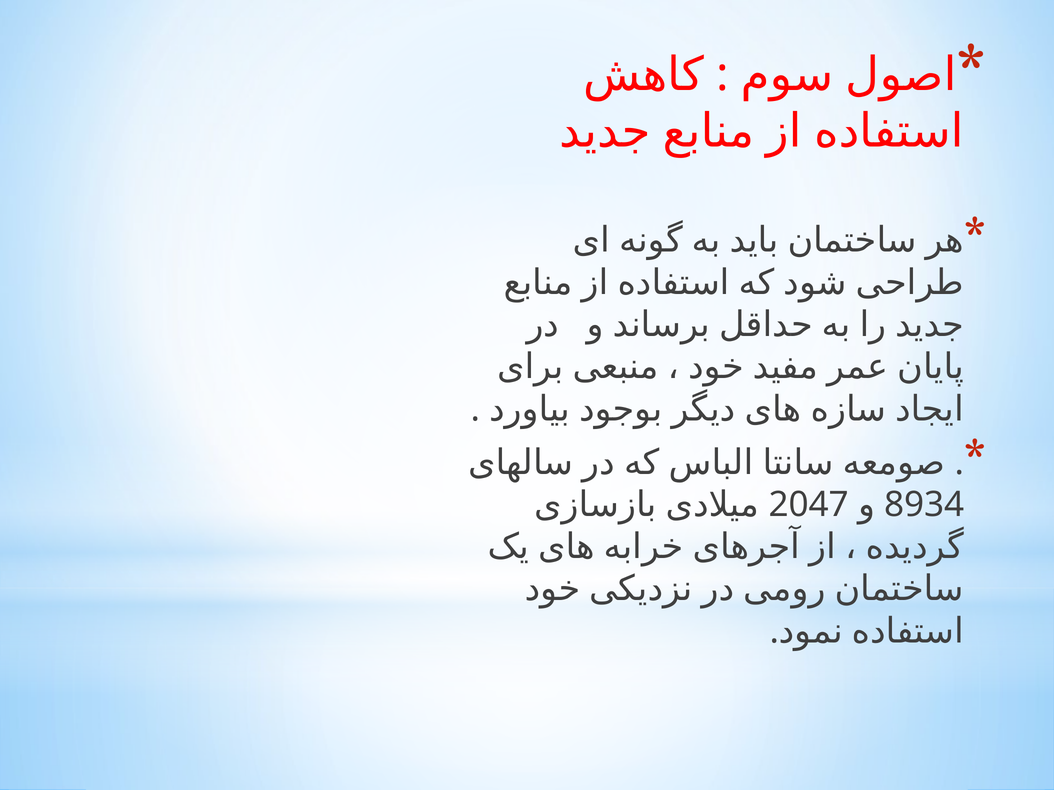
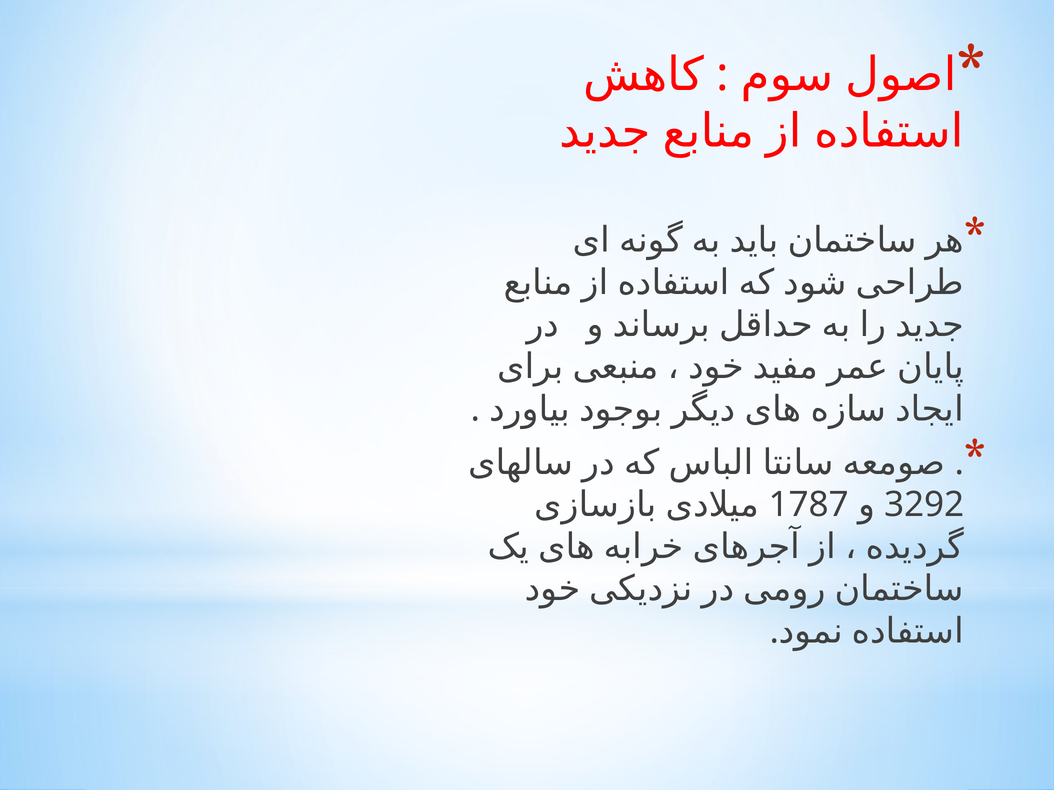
2047: 2047 -> 1787
8934: 8934 -> 3292
